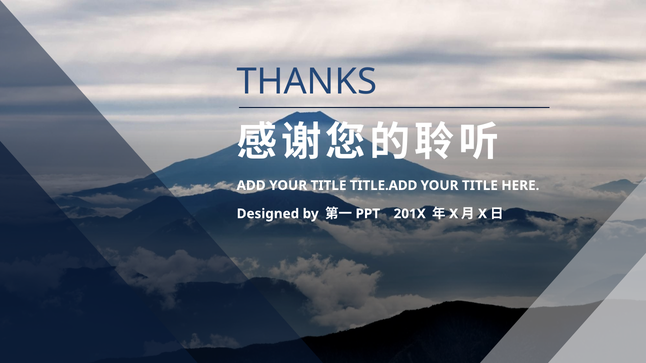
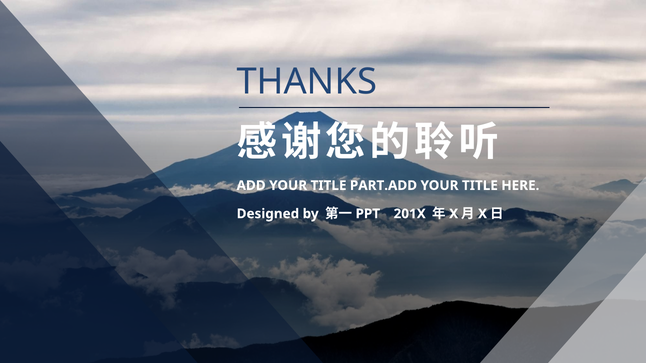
TITLE.ADD: TITLE.ADD -> PART.ADD
